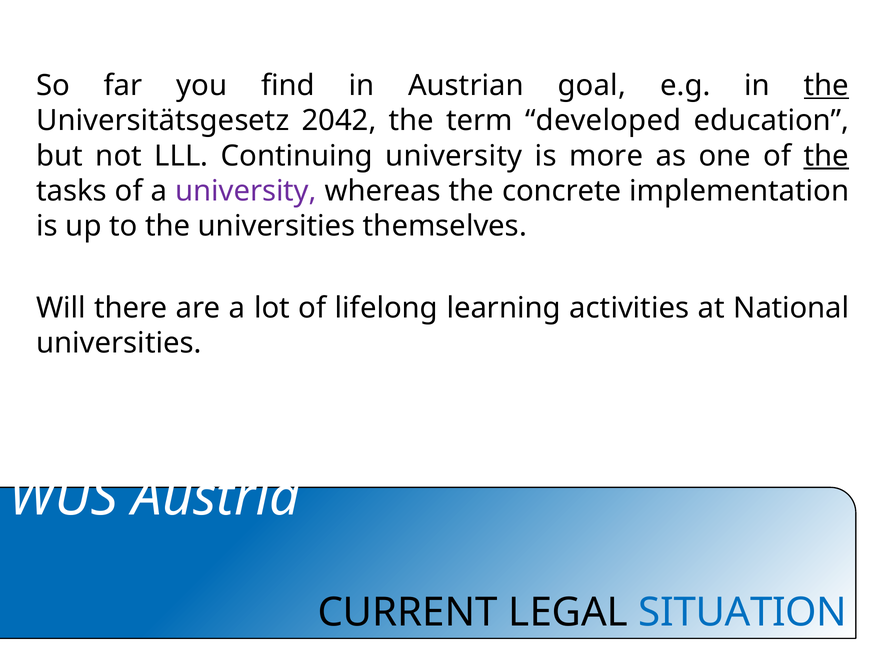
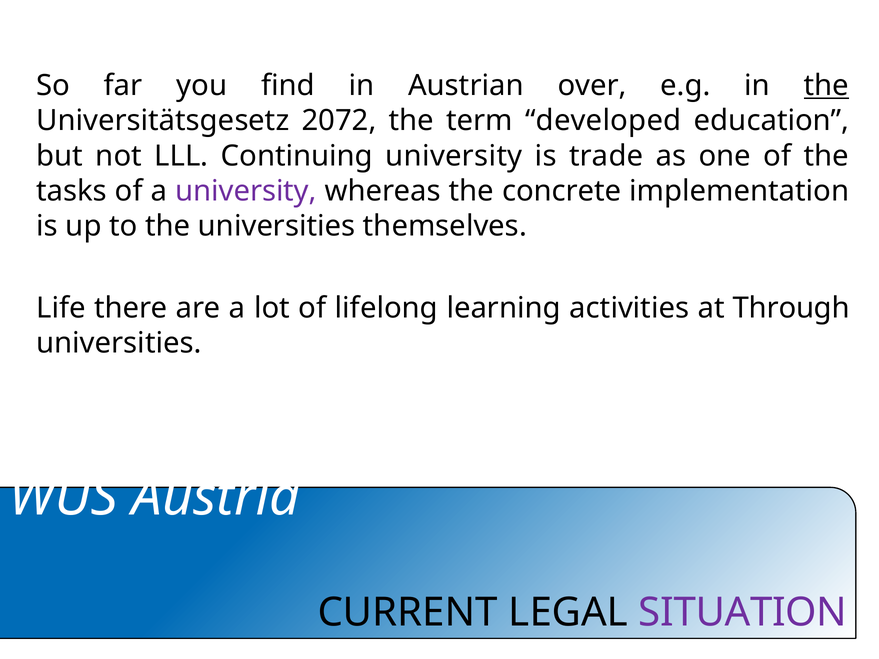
goal: goal -> over
2042: 2042 -> 2072
more: more -> trade
the at (826, 156) underline: present -> none
Will: Will -> Life
National: National -> Through
SITUATION colour: blue -> purple
